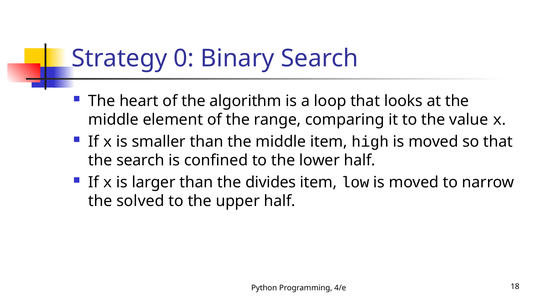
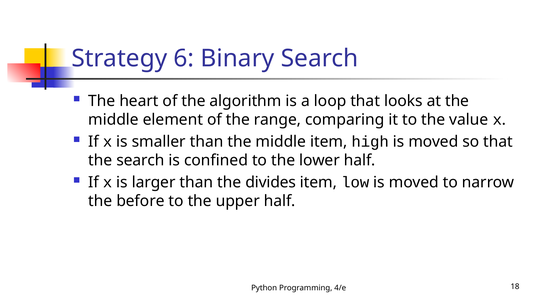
0: 0 -> 6
solved: solved -> before
